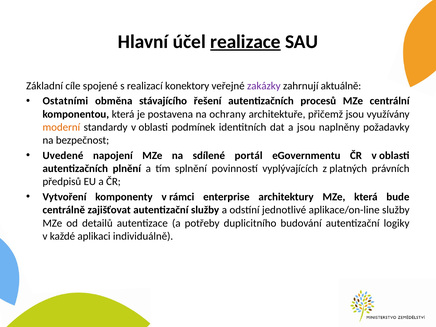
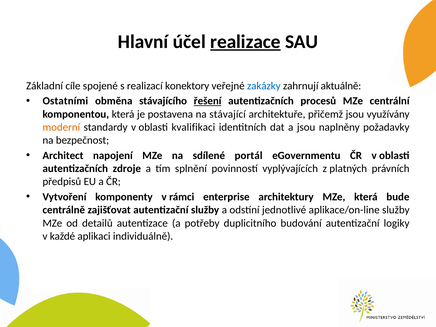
zakázky colour: purple -> blue
řešení underline: none -> present
ochrany: ochrany -> stávající
podmínek: podmínek -> kvalifikaci
Uvedené: Uvedené -> Architect
plnění: plnění -> zdroje
